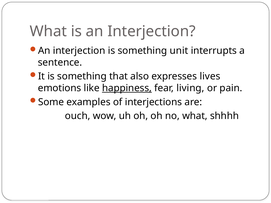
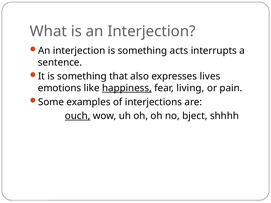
unit: unit -> acts
ouch underline: none -> present
no what: what -> bject
